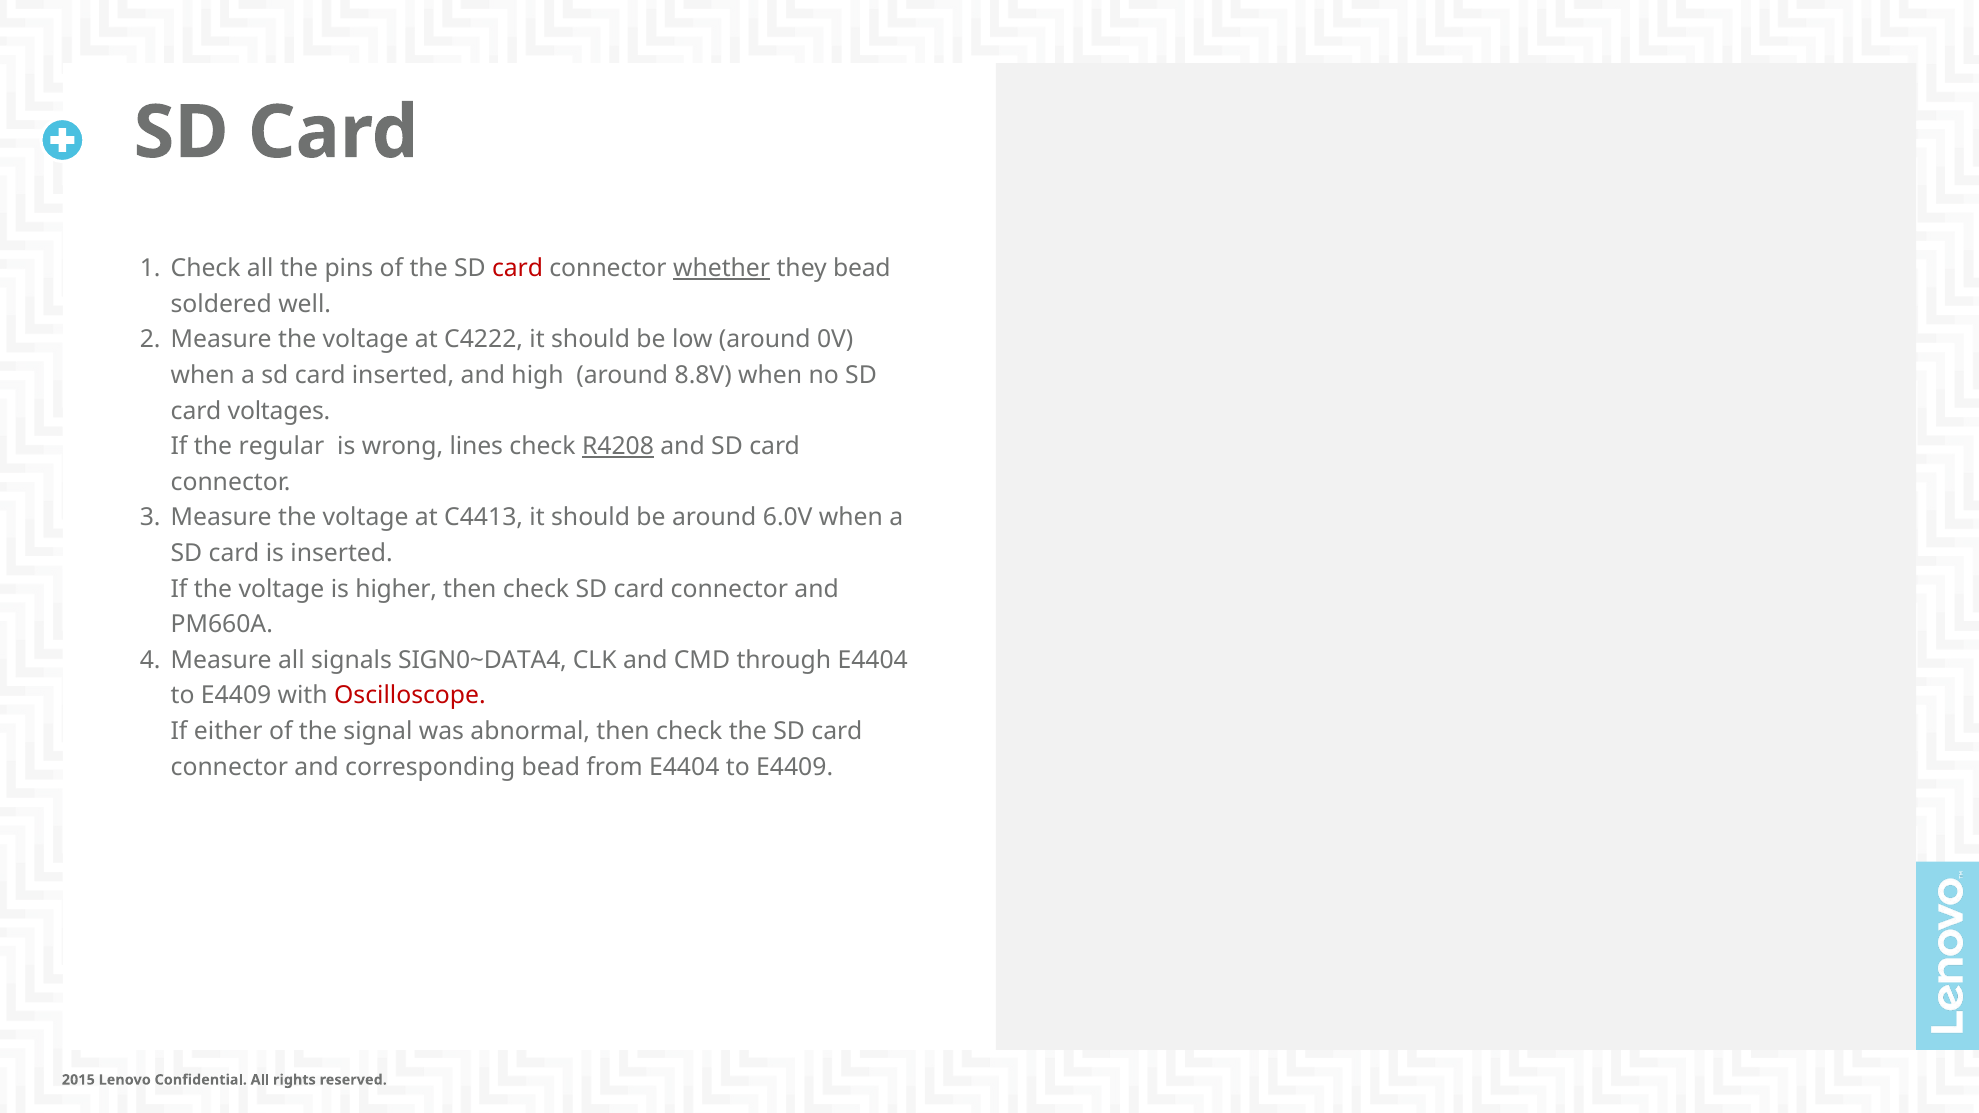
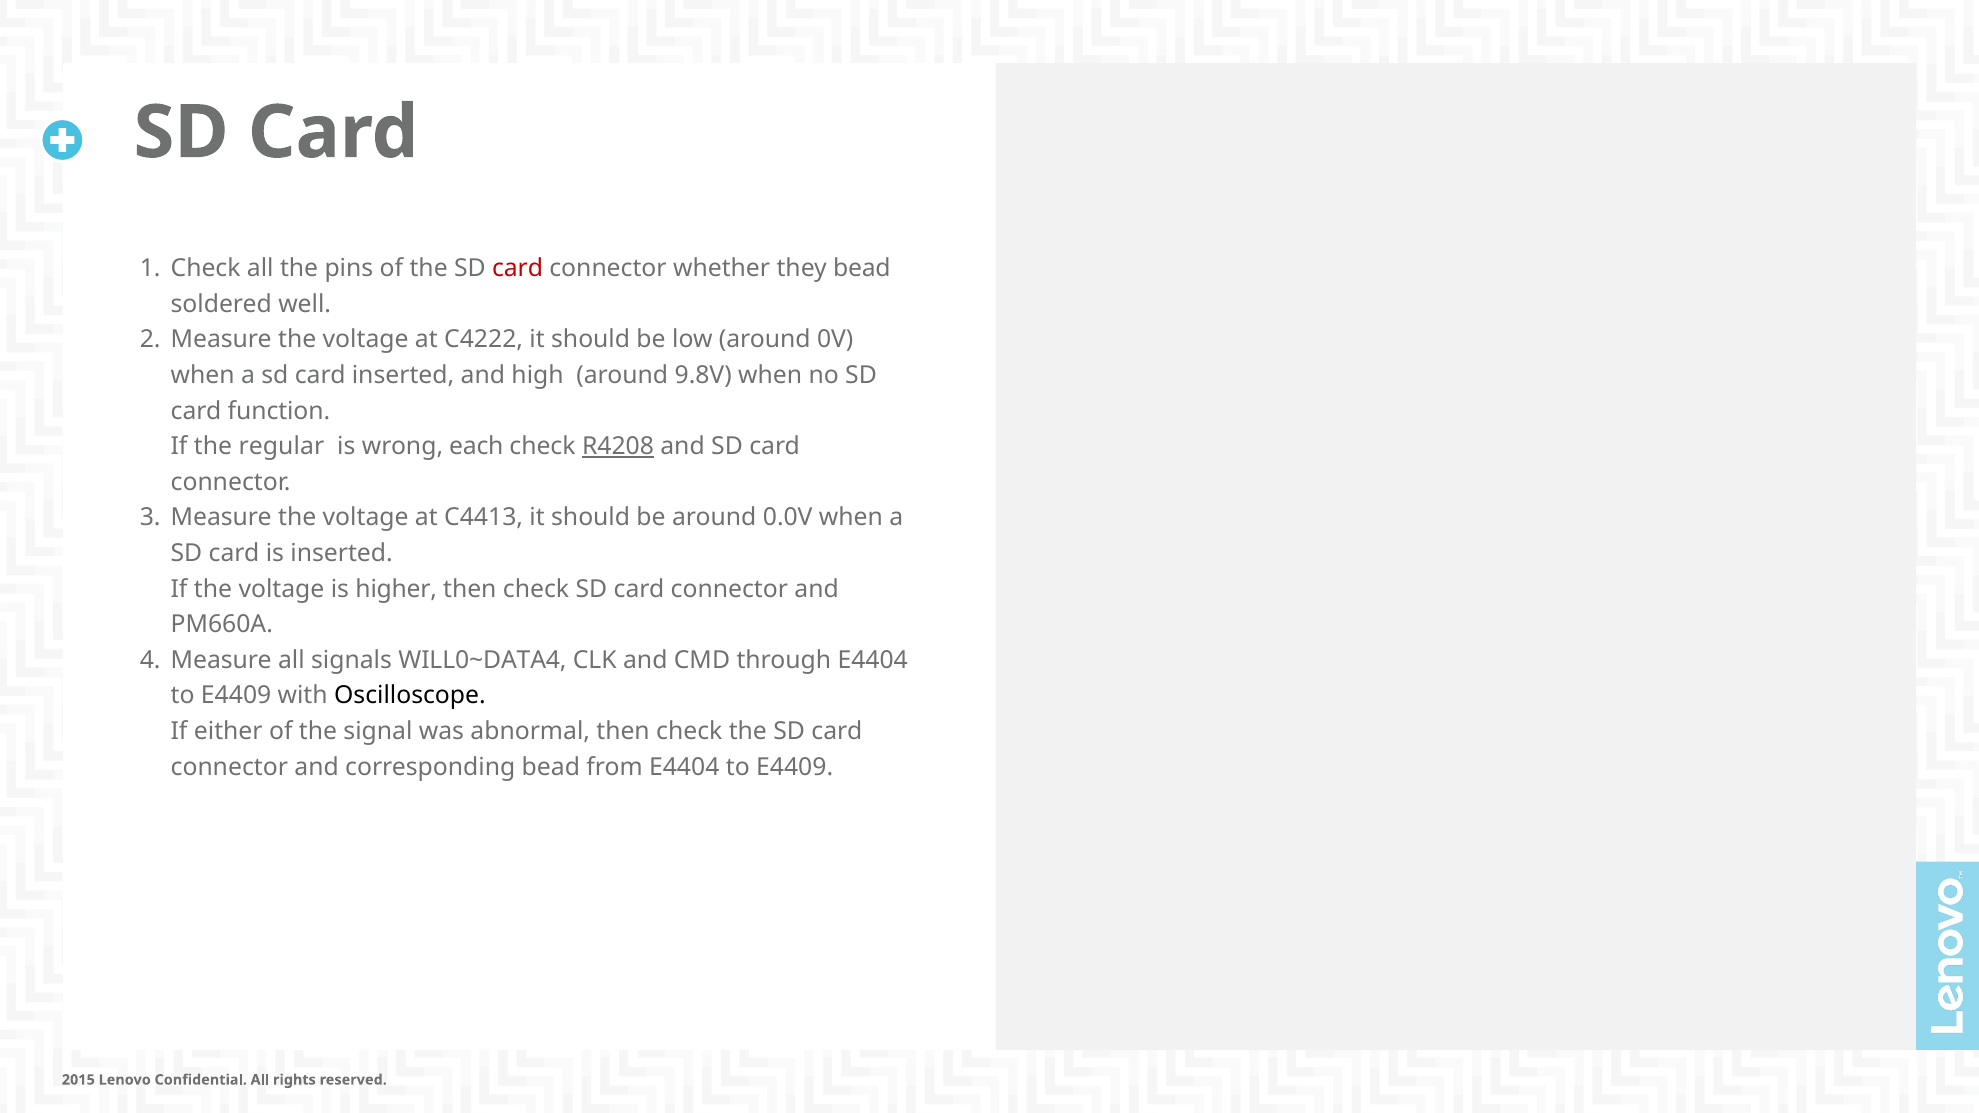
whether underline: present -> none
8.8V: 8.8V -> 9.8V
voltages: voltages -> function
lines: lines -> each
6.0V: 6.0V -> 0.0V
SIGN0~DATA4: SIGN0~DATA4 -> WILL0~DATA4
Oscilloscope colour: red -> black
